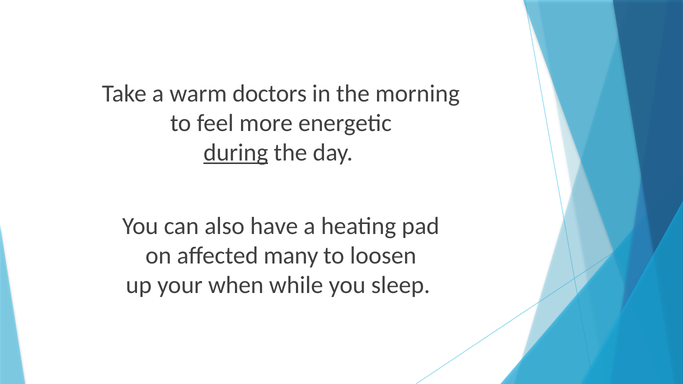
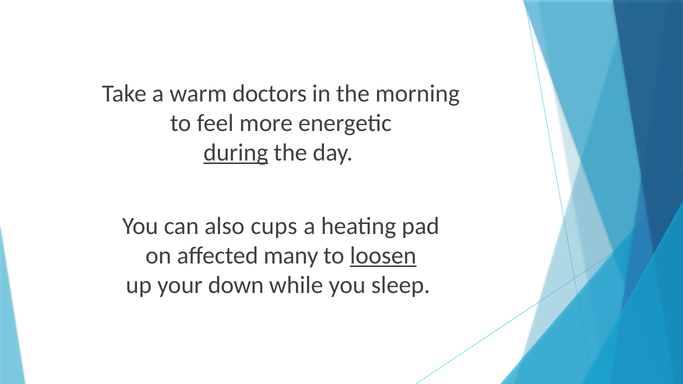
have: have -> cups
loosen underline: none -> present
when: when -> down
